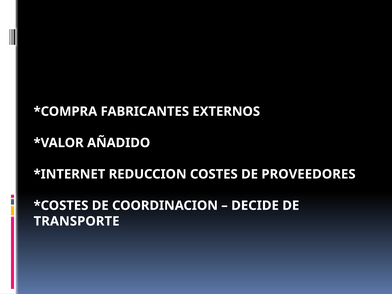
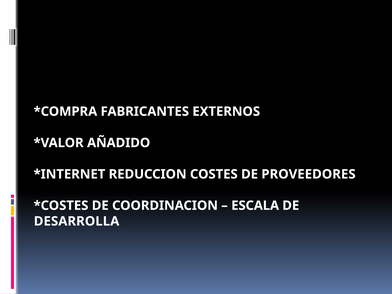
DECIDE: DECIDE -> ESCALA
TRANSPORTE: TRANSPORTE -> DESARROLLA
